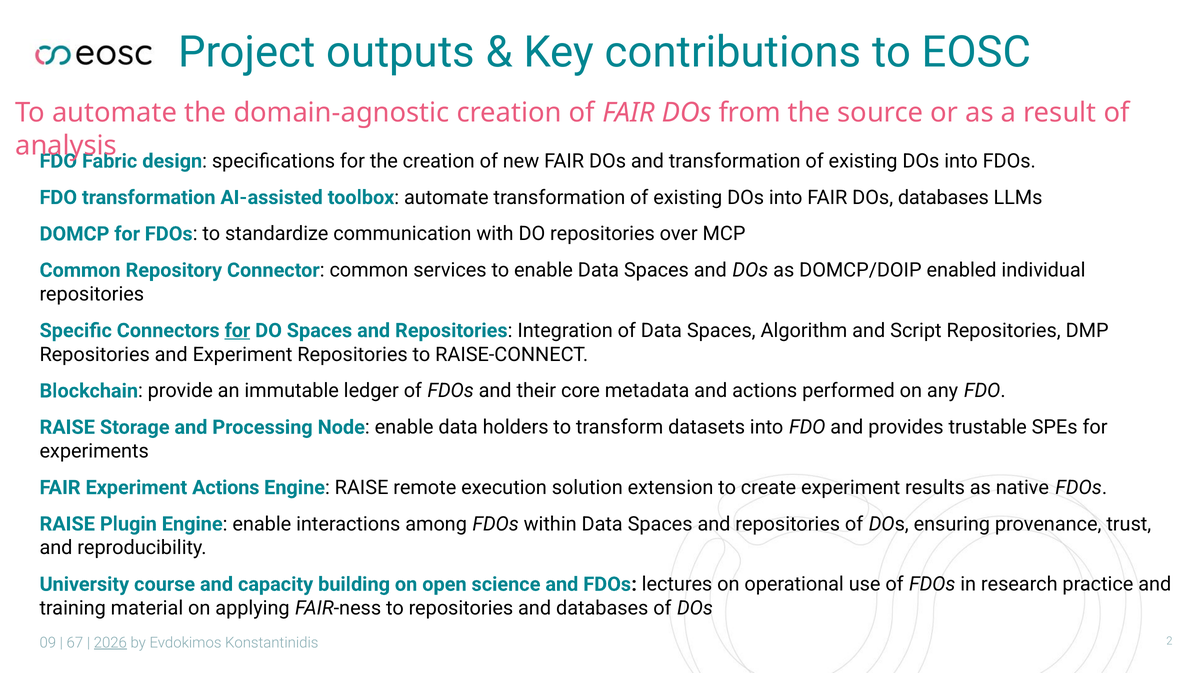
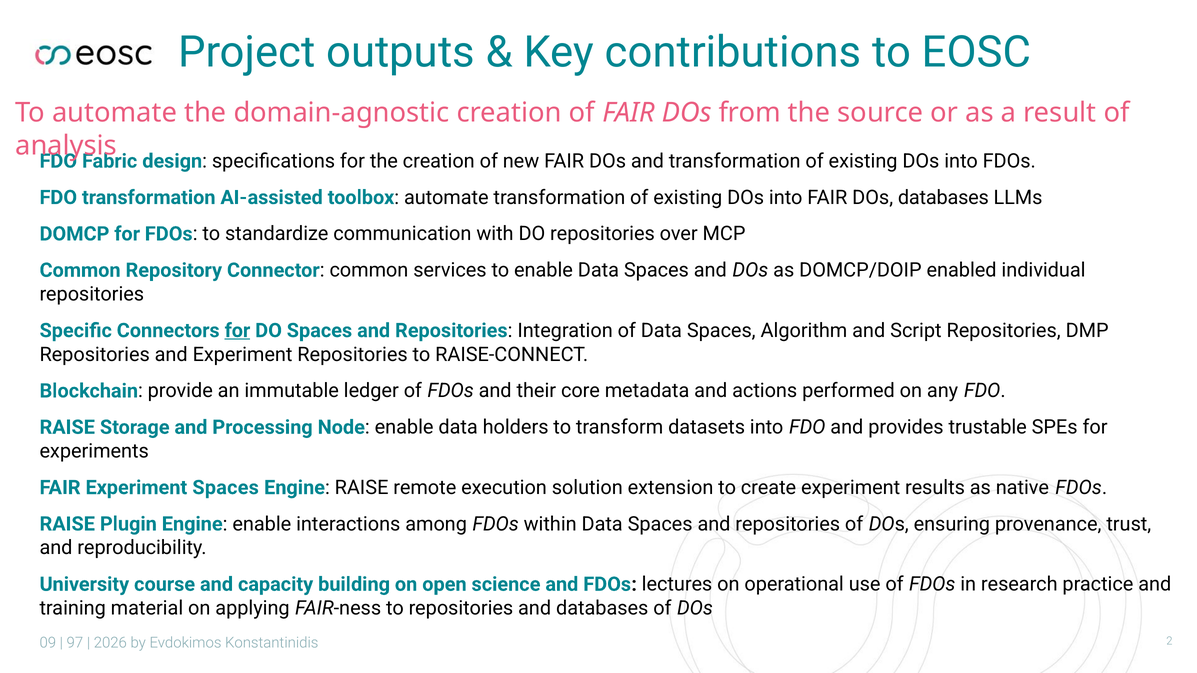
Experiment Actions: Actions -> Spaces
67: 67 -> 97
2026 underline: present -> none
